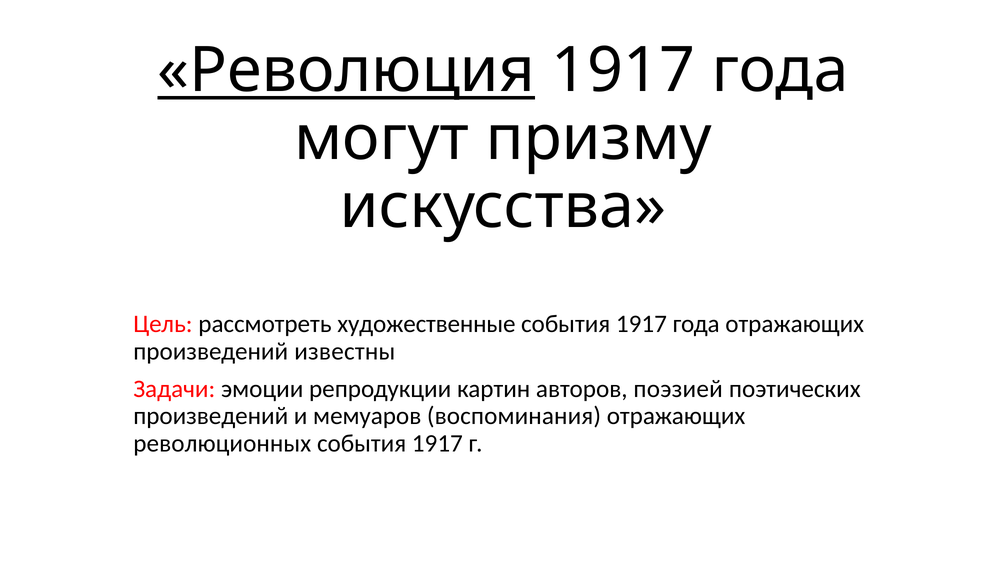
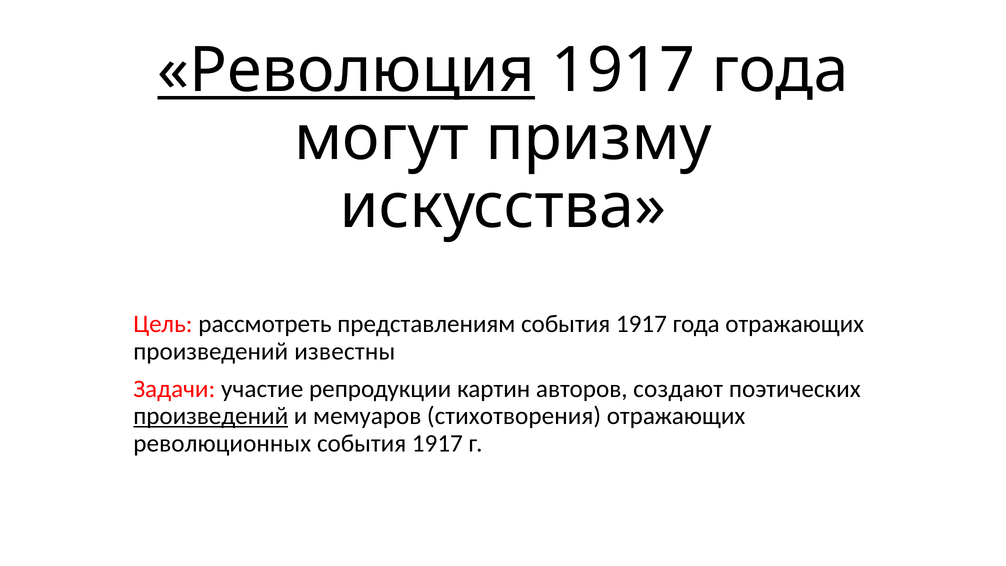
художественные: художественные -> представлениям
эмоции: эмоции -> участие
поэзией: поэзией -> создают
произведений at (211, 416) underline: none -> present
воспоминания: воспоминания -> стихотворения
